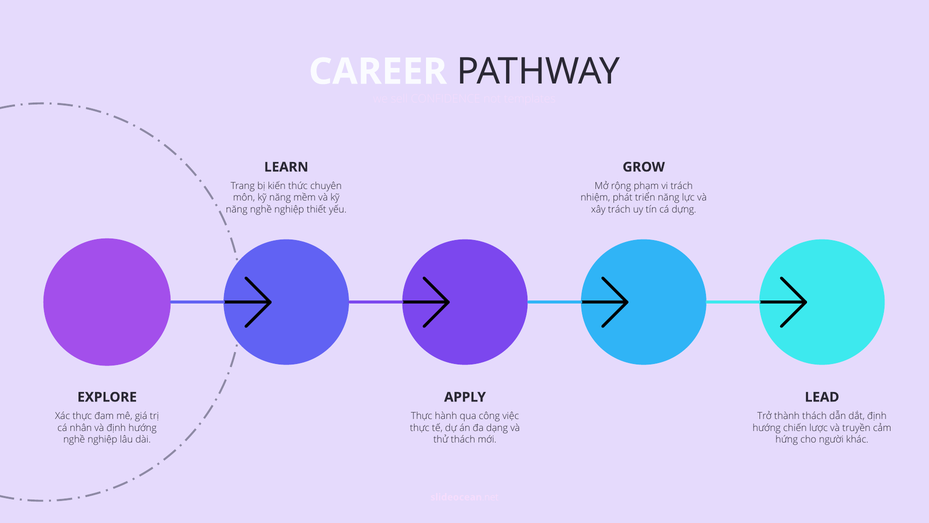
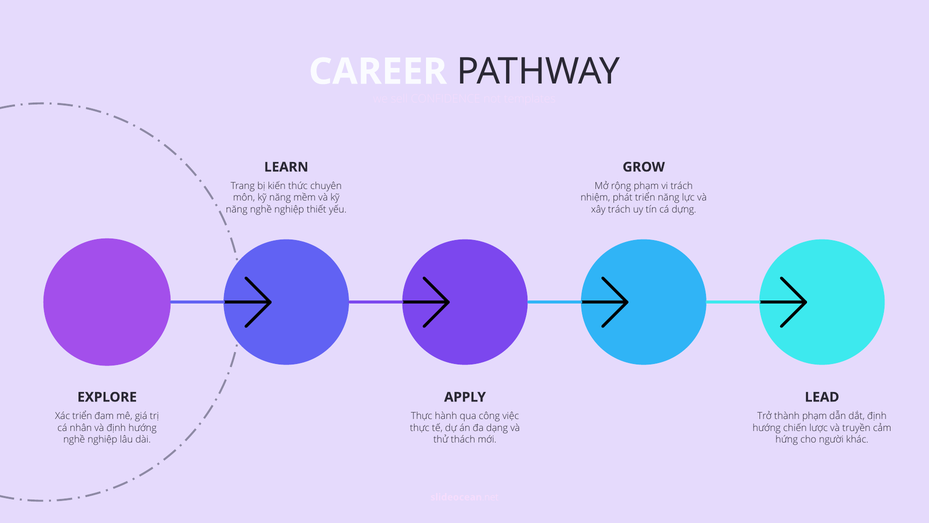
Xác thực: thực -> triển
thành thách: thách -> phạm
